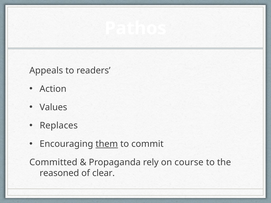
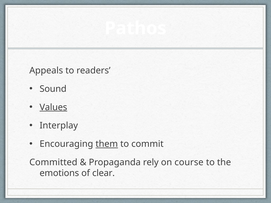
Action: Action -> Sound
Values underline: none -> present
Replaces: Replaces -> Interplay
reasoned: reasoned -> emotions
